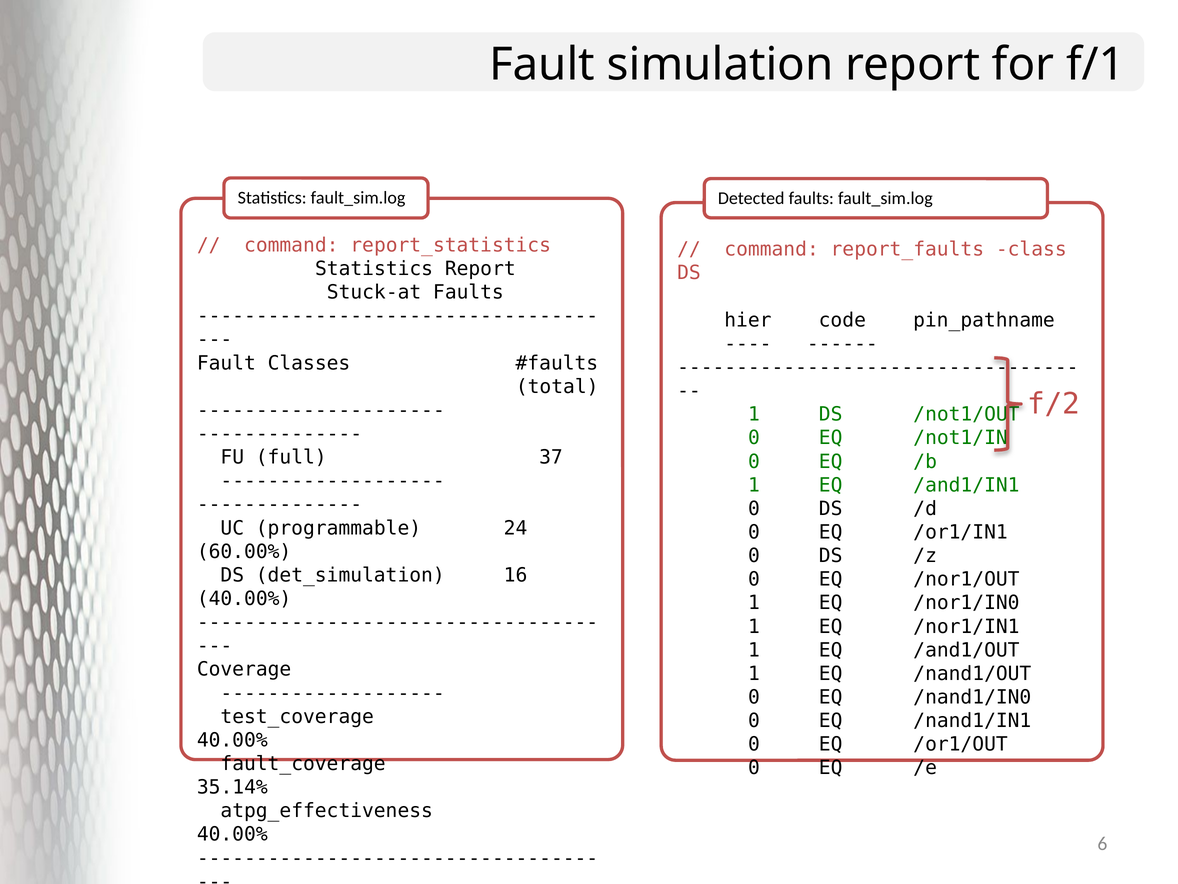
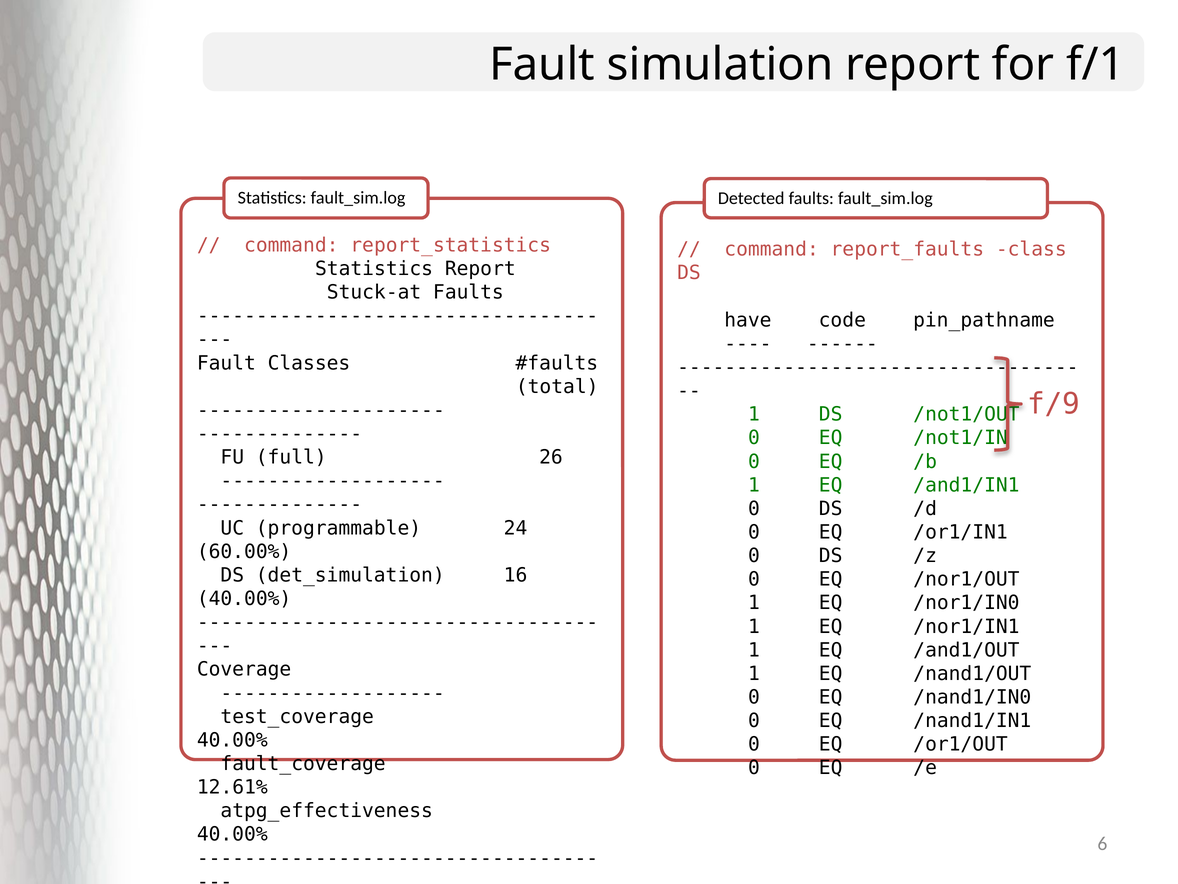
hier: hier -> have
f/2: f/2 -> f/9
37: 37 -> 26
35.14%: 35.14% -> 12.61%
